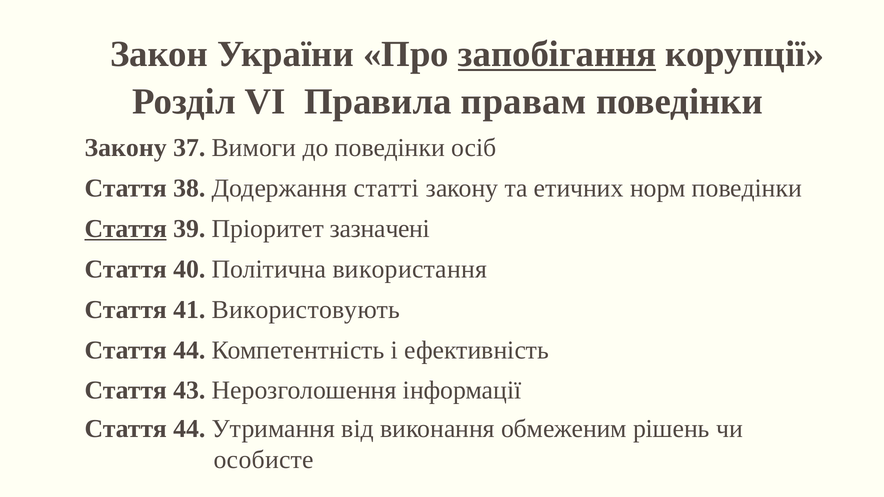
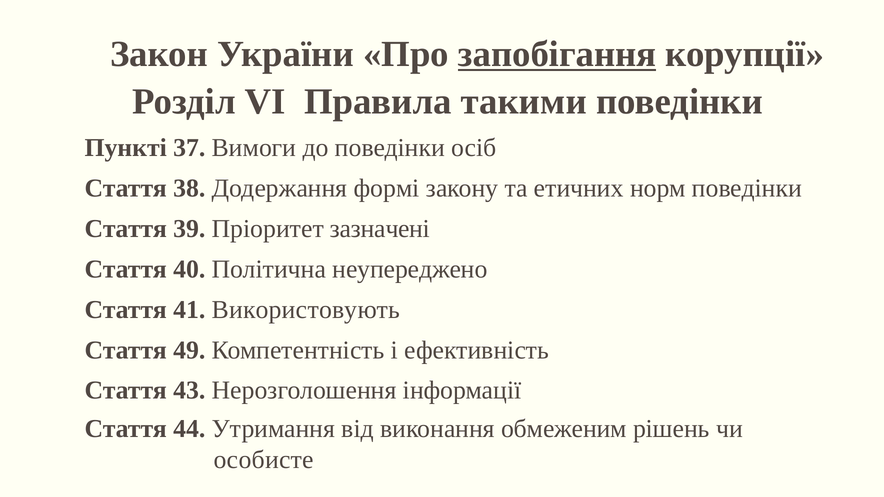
правам: правам -> такими
Закону at (126, 148): Закону -> Пункті
статті: статті -> формі
Стаття at (126, 229) underline: present -> none
використання: використання -> неупереджено
44 at (189, 350): 44 -> 49
